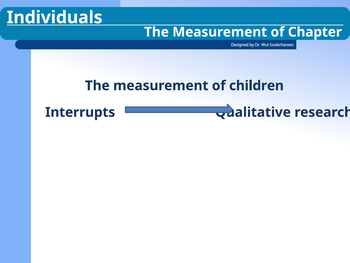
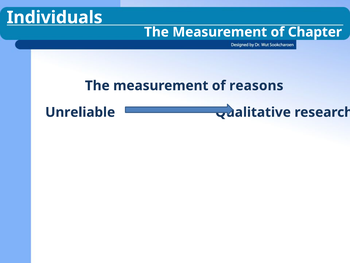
children: children -> reasons
Interrupts: Interrupts -> Unreliable
